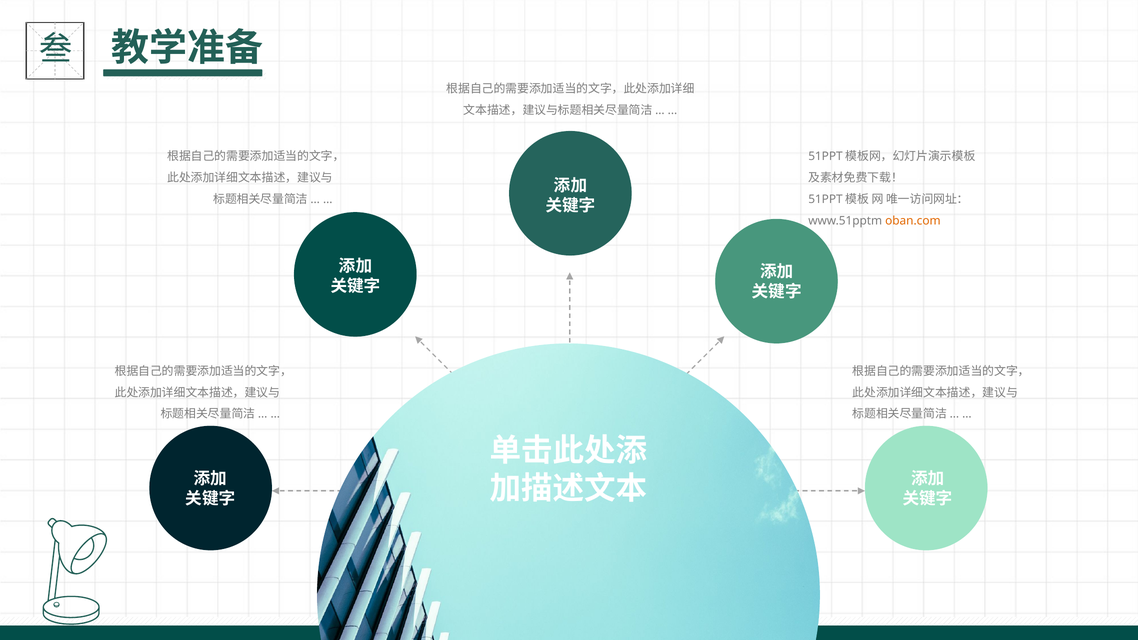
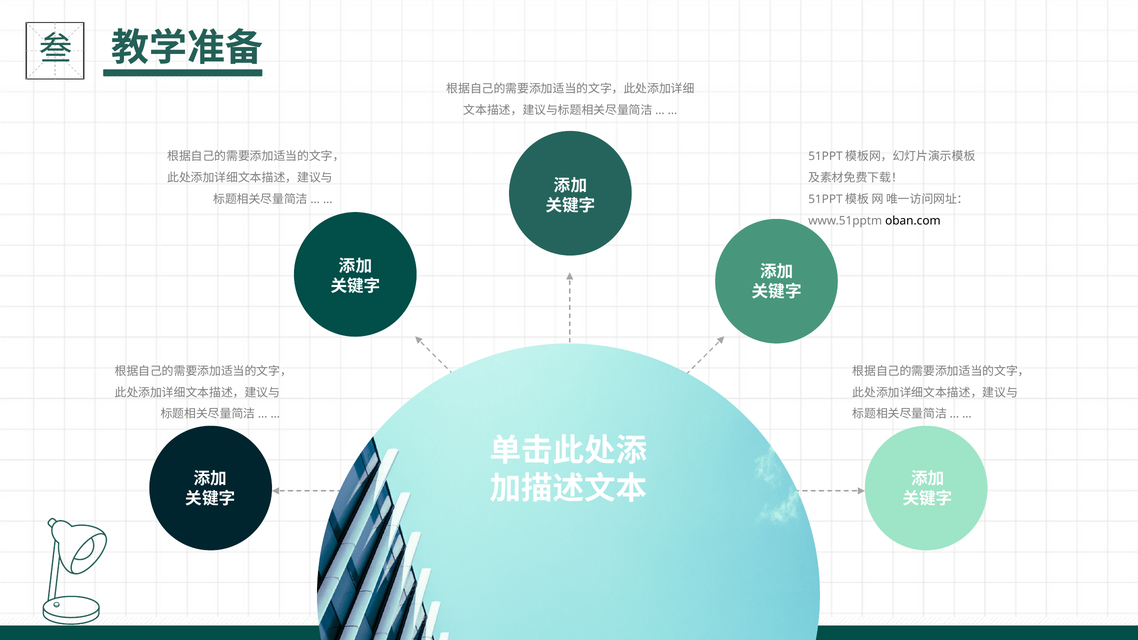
oban.com colour: orange -> black
